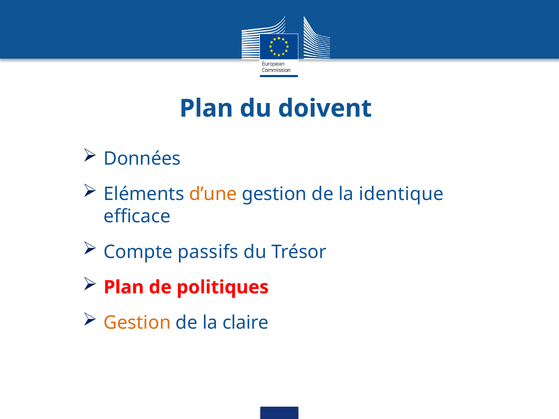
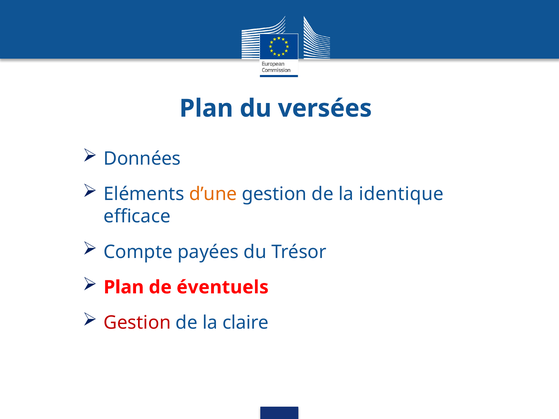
doivent: doivent -> versées
passifs: passifs -> payées
politiques: politiques -> éventuels
Gestion at (137, 323) colour: orange -> red
